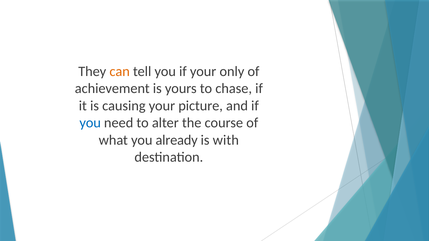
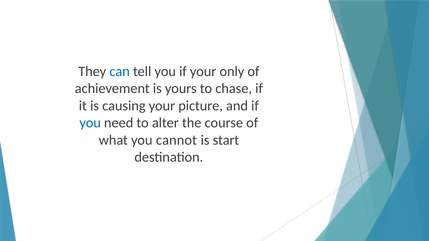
can colour: orange -> blue
already: already -> cannot
with: with -> start
